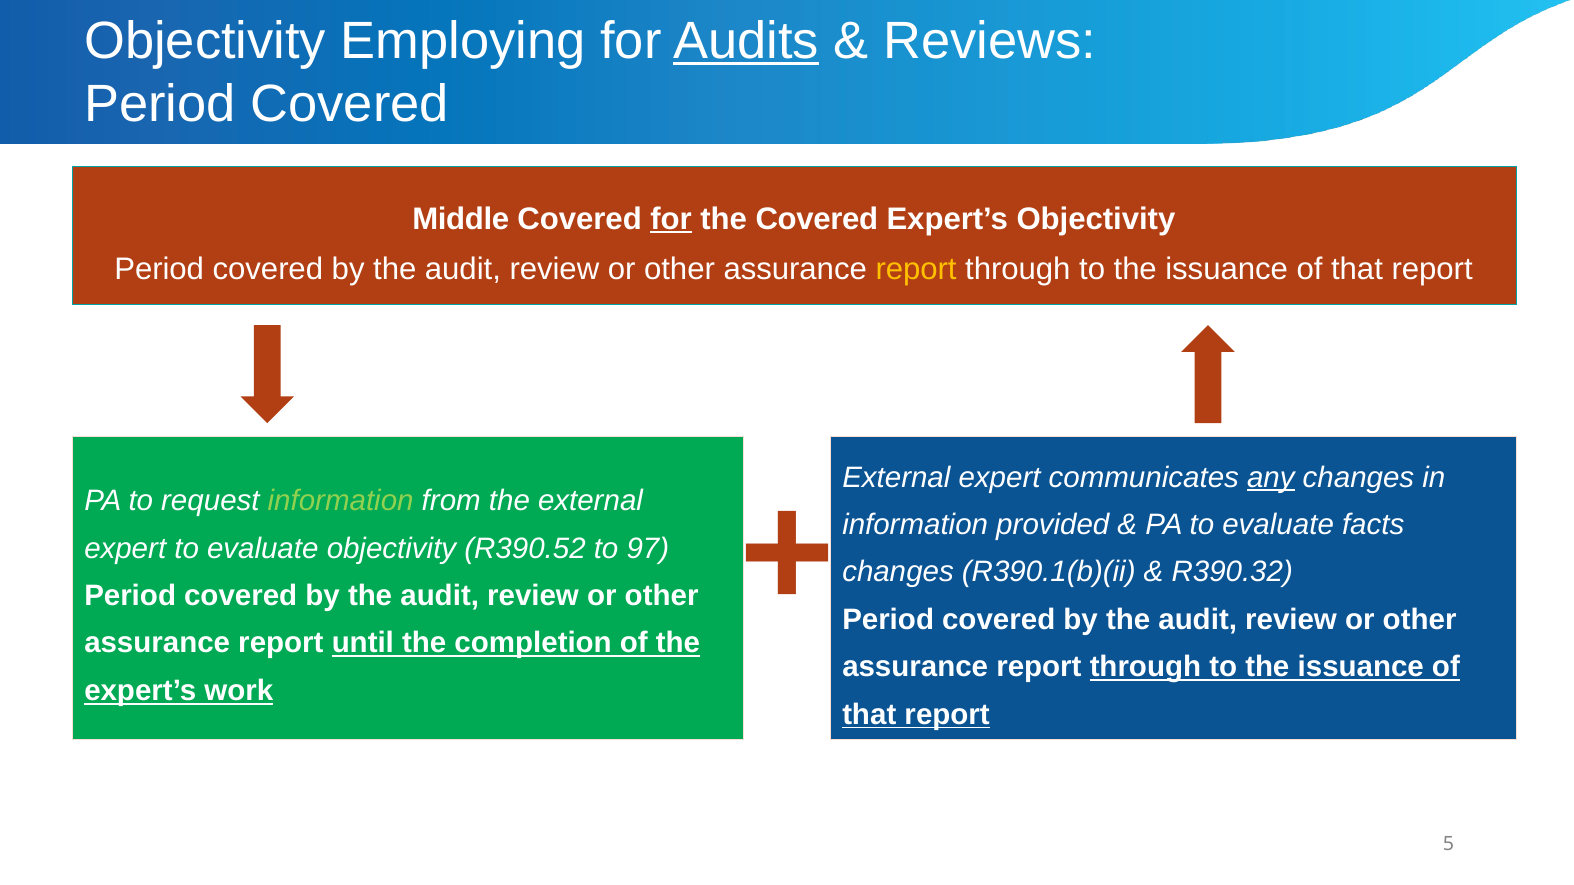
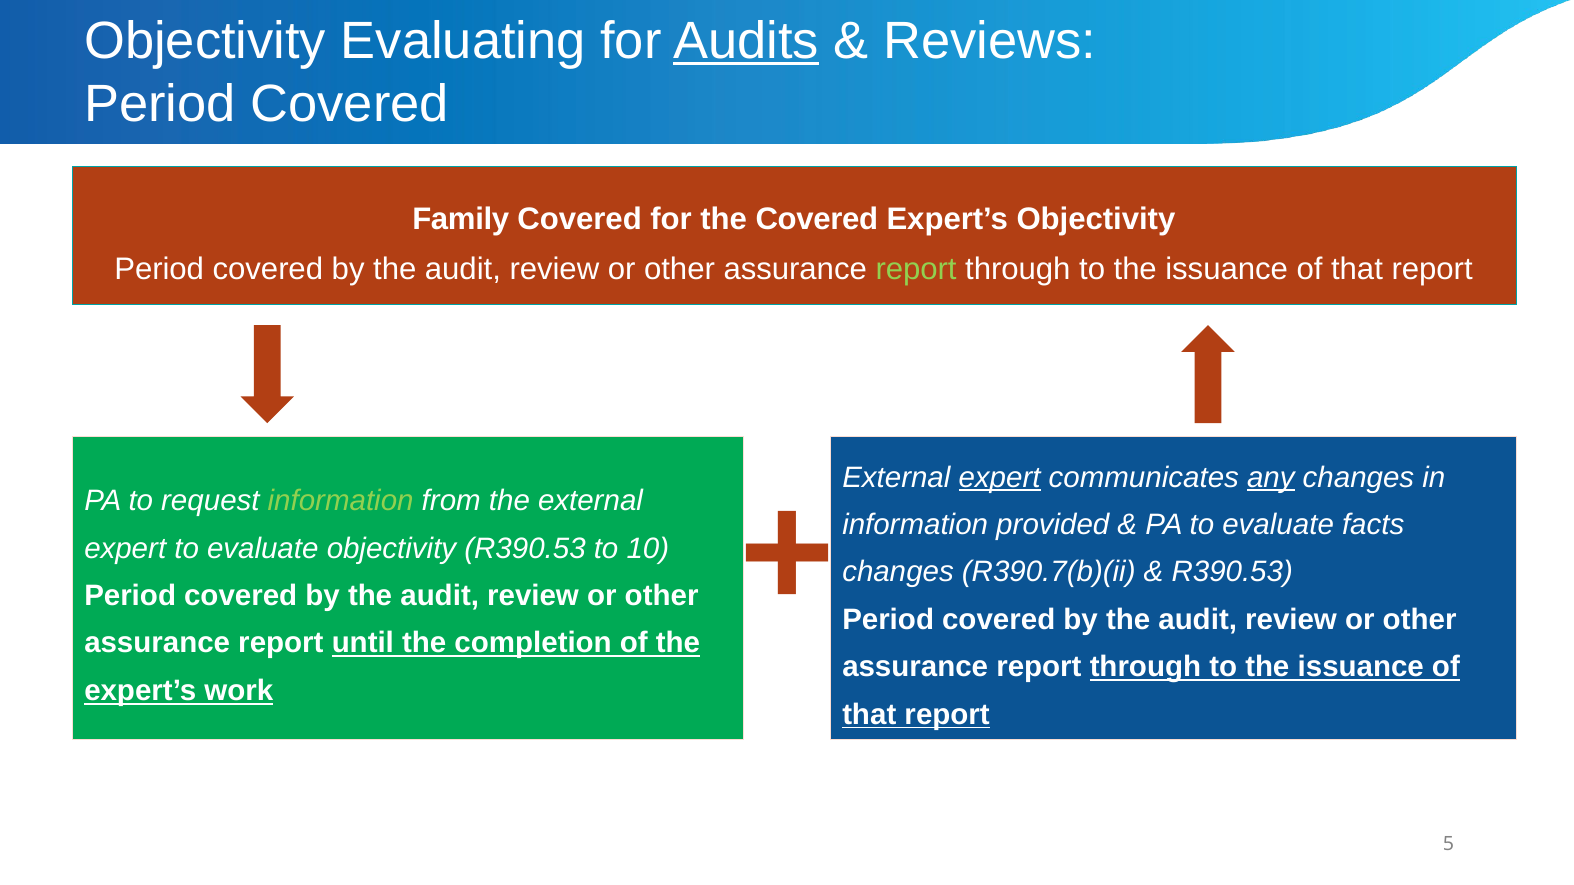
Employing: Employing -> Evaluating
Middle: Middle -> Family
for at (671, 219) underline: present -> none
report at (916, 269) colour: yellow -> light green
expert at (1000, 477) underline: none -> present
objectivity R390.52: R390.52 -> R390.53
97: 97 -> 10
R390.1(b)(ii: R390.1(b)(ii -> R390.7(b)(ii
R390.32 at (1232, 572): R390.32 -> R390.53
